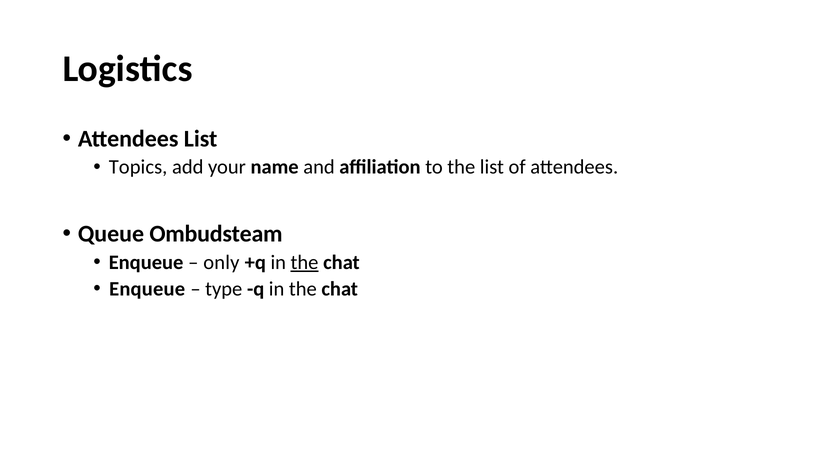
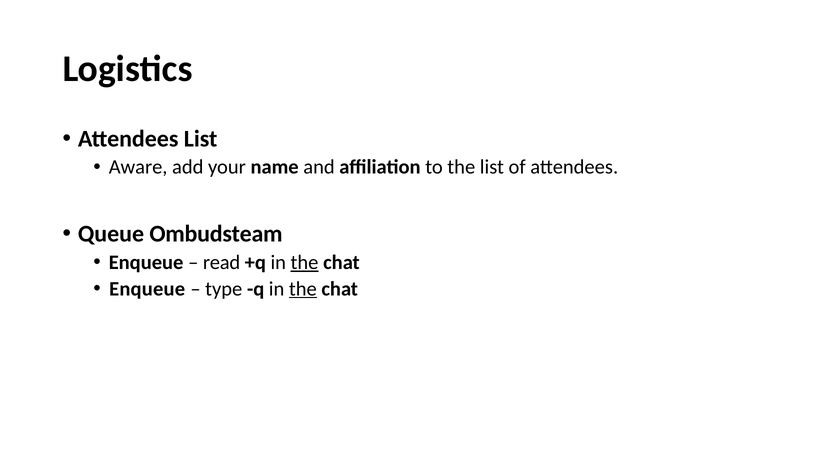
Topics: Topics -> Aware
only: only -> read
the at (303, 289) underline: none -> present
